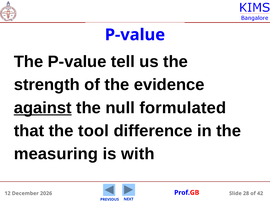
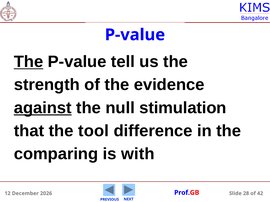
The at (29, 62) underline: none -> present
formulated: formulated -> stimulation
measuring: measuring -> comparing
